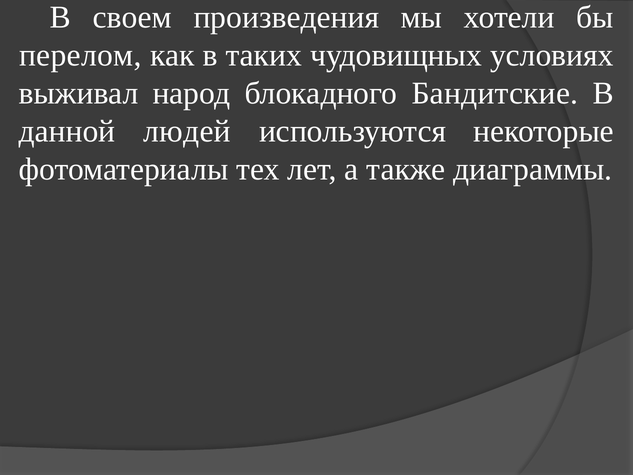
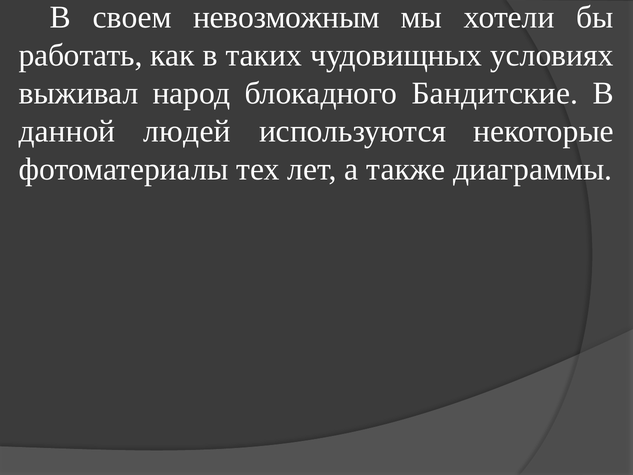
произведения: произведения -> невозможным
перелом: перелом -> работать
